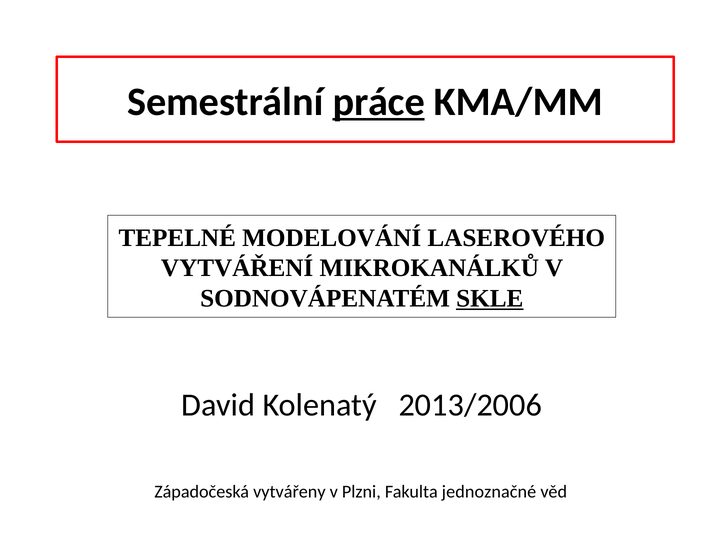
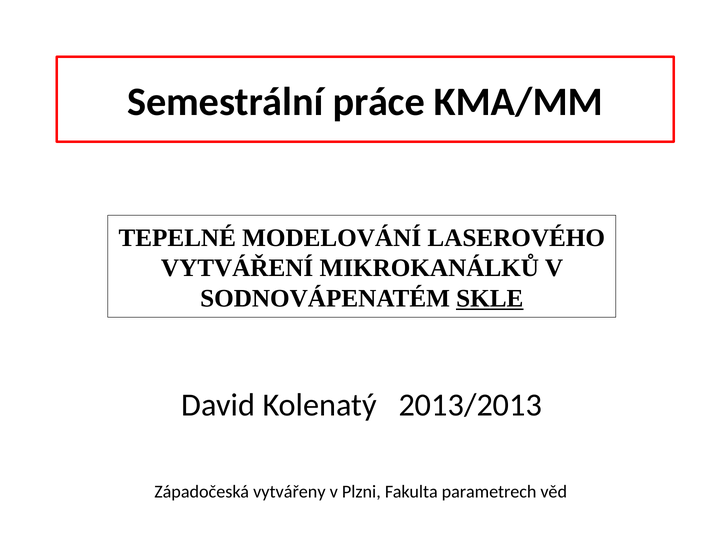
práce underline: present -> none
2013/2006: 2013/2006 -> 2013/2013
jednoznačné: jednoznačné -> parametrech
